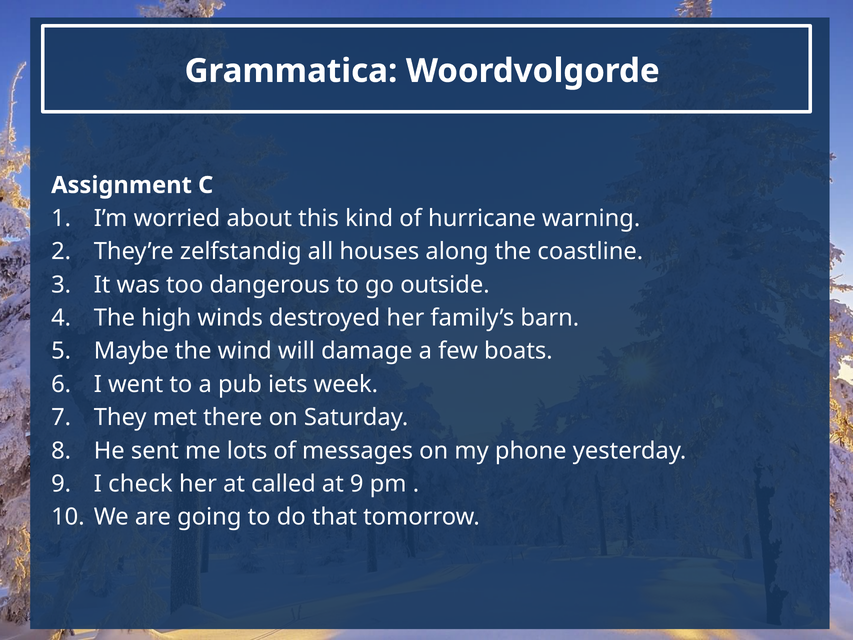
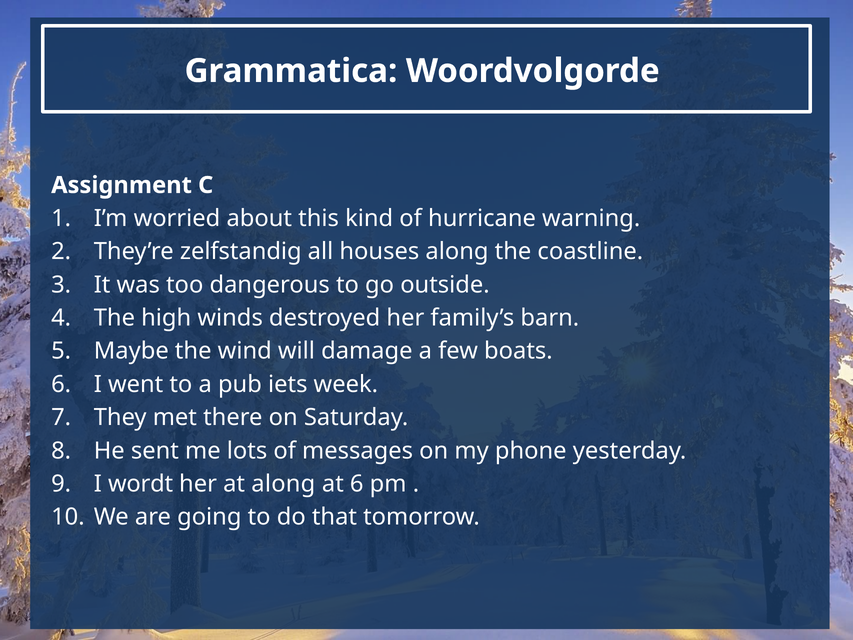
check: check -> wordt
at called: called -> along
at 9: 9 -> 6
